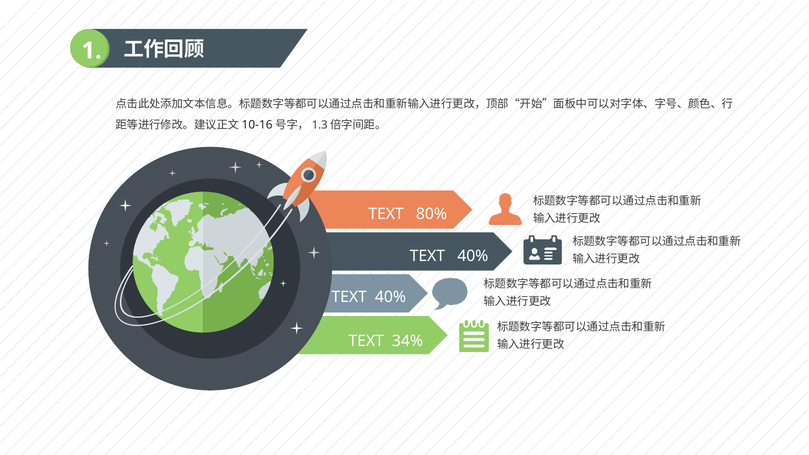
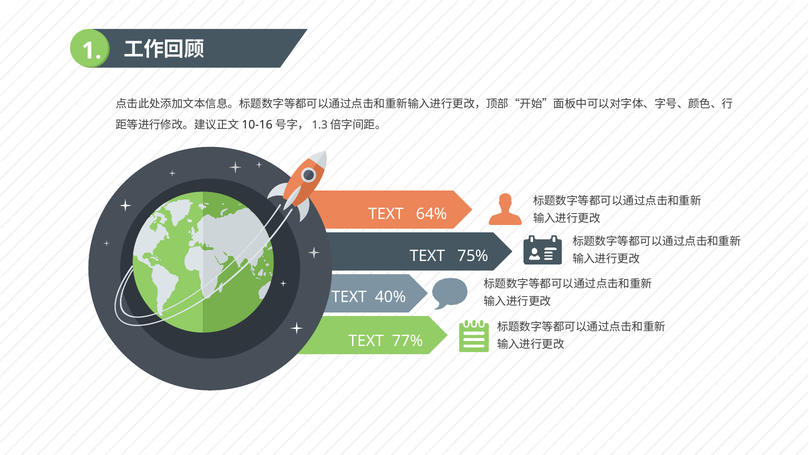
80%: 80% -> 64%
40% at (473, 256): 40% -> 75%
34%: 34% -> 77%
